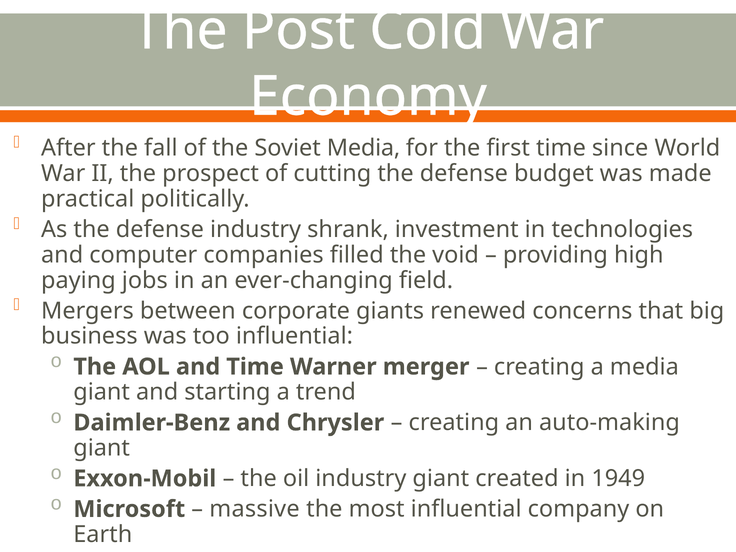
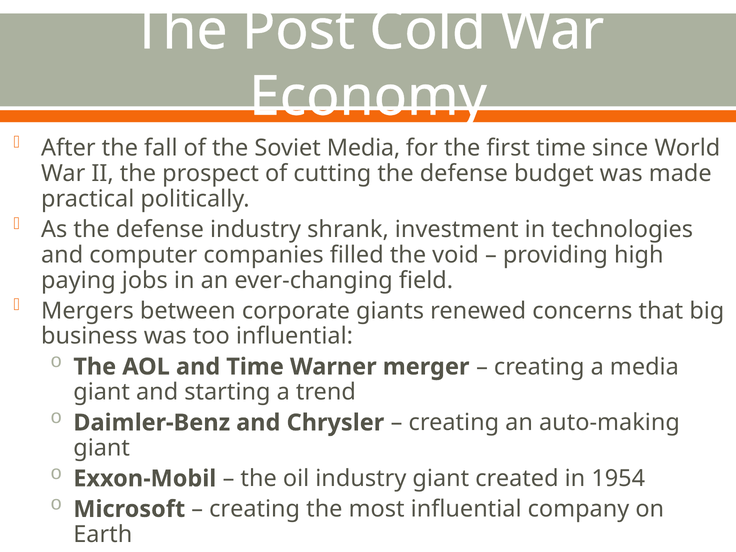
1949: 1949 -> 1954
massive at (254, 509): massive -> creating
